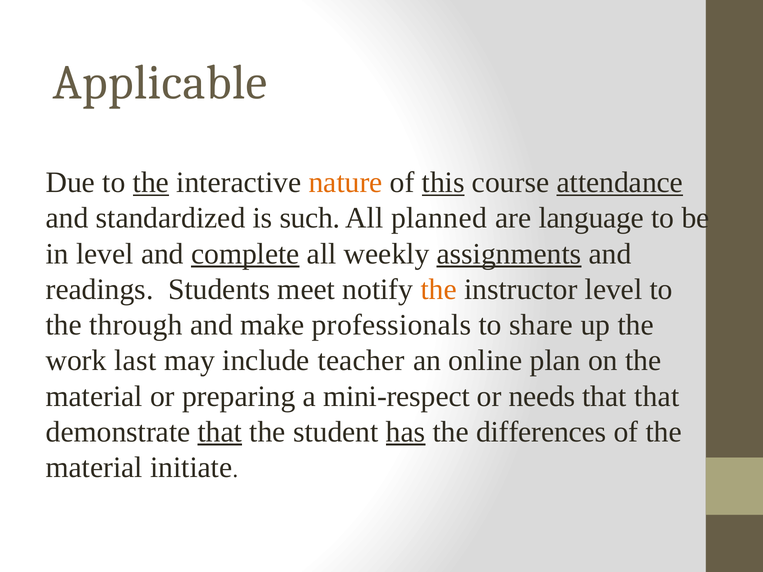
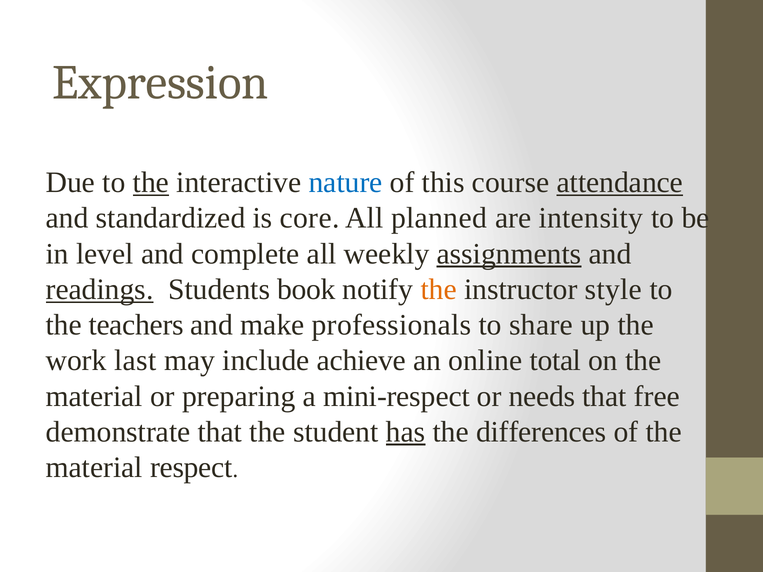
Applicable: Applicable -> Expression
nature colour: orange -> blue
this underline: present -> none
such: such -> core
language: language -> intensity
complete underline: present -> none
readings underline: none -> present
meet: meet -> book
instructor level: level -> style
through: through -> teachers
teacher: teacher -> achieve
plan: plan -> total
that that: that -> free
that at (220, 432) underline: present -> none
initiate: initiate -> respect
